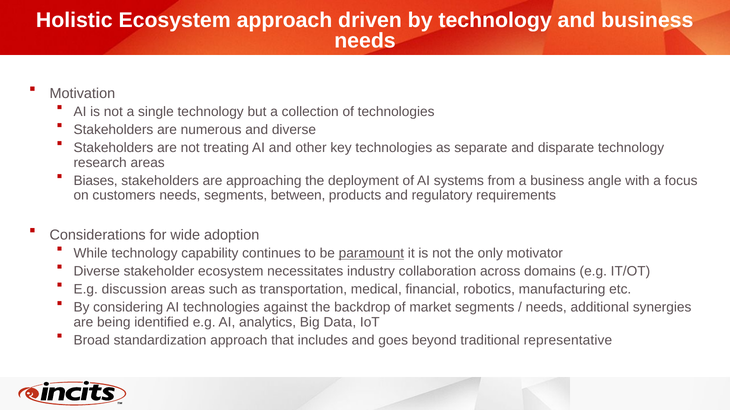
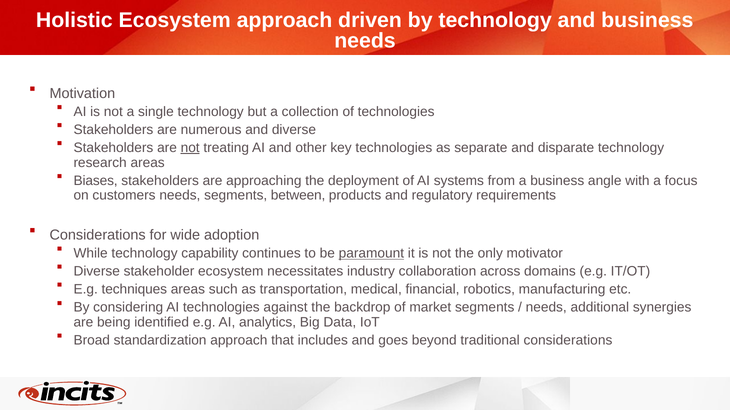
not at (190, 148) underline: none -> present
discussion: discussion -> techniques
traditional representative: representative -> considerations
